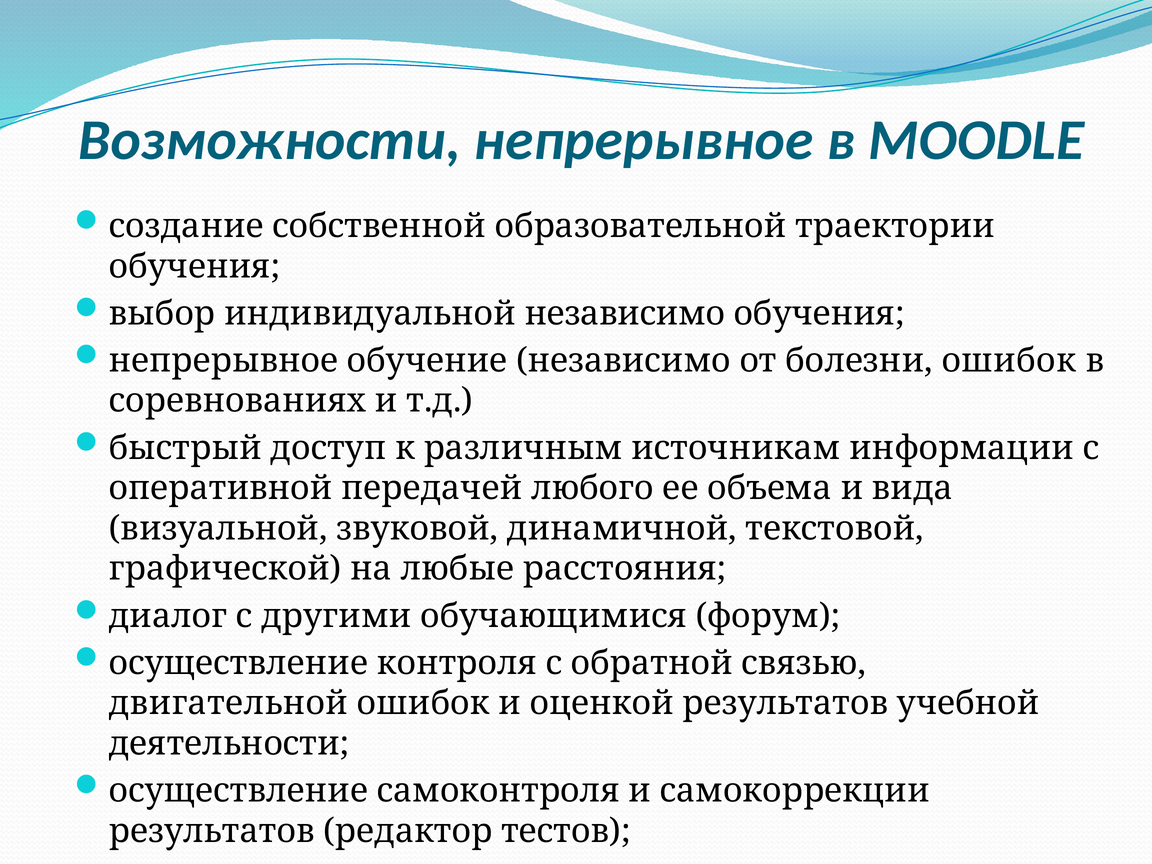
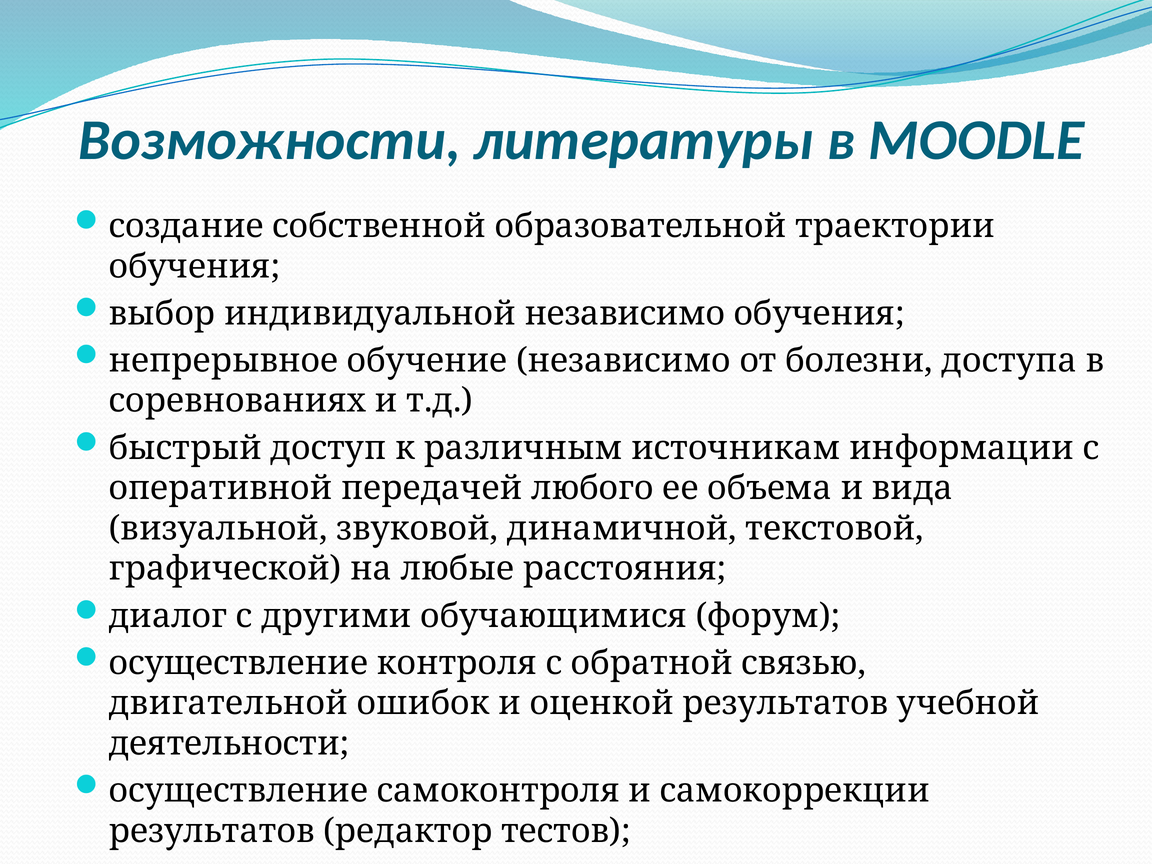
Возможности непрерывное: непрерывное -> литературы
болезни ошибок: ошибок -> доступа
